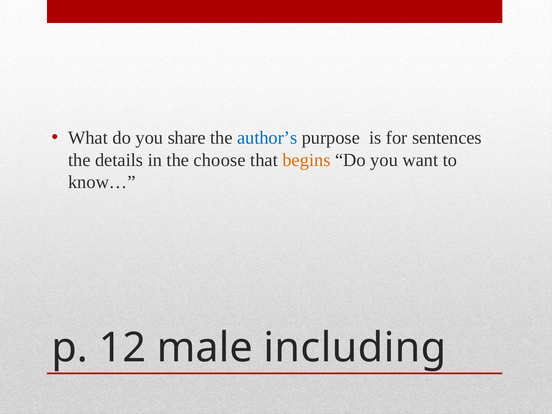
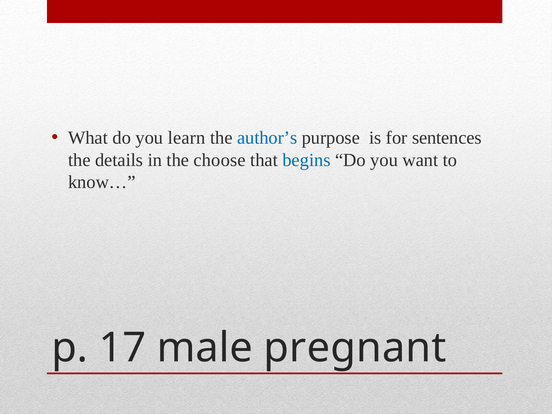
share: share -> learn
begins colour: orange -> blue
12: 12 -> 17
including: including -> pregnant
